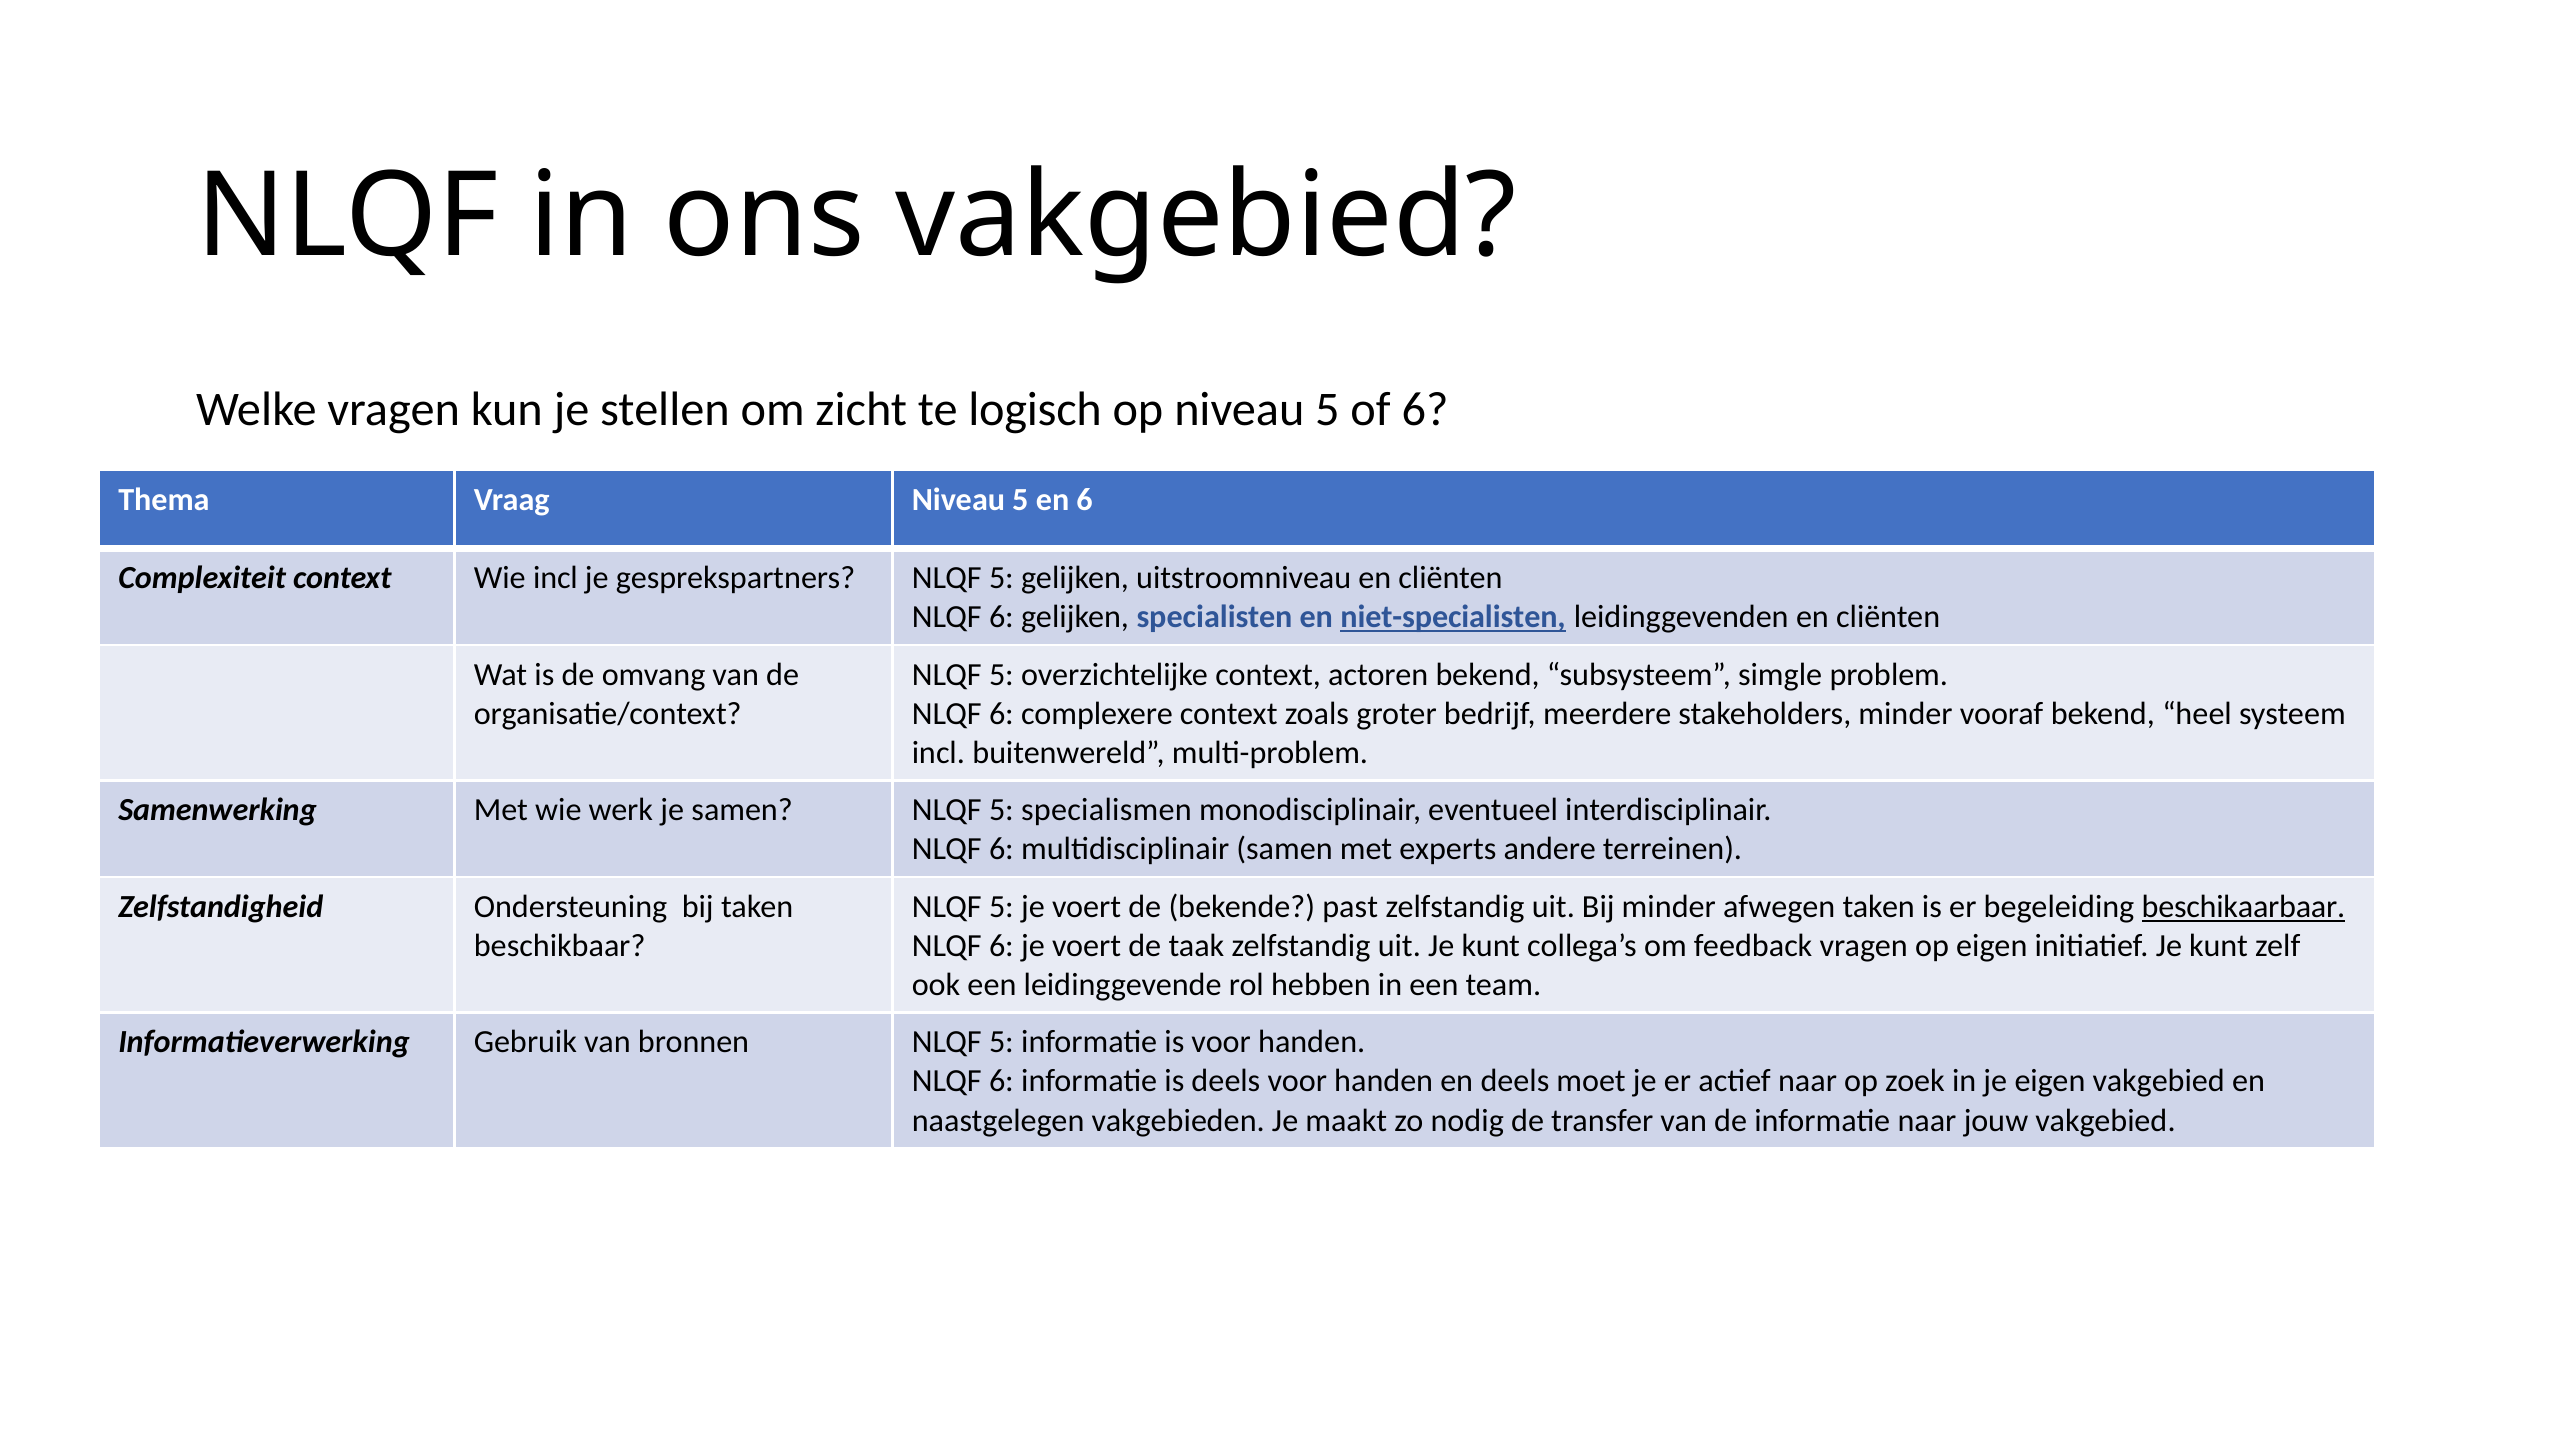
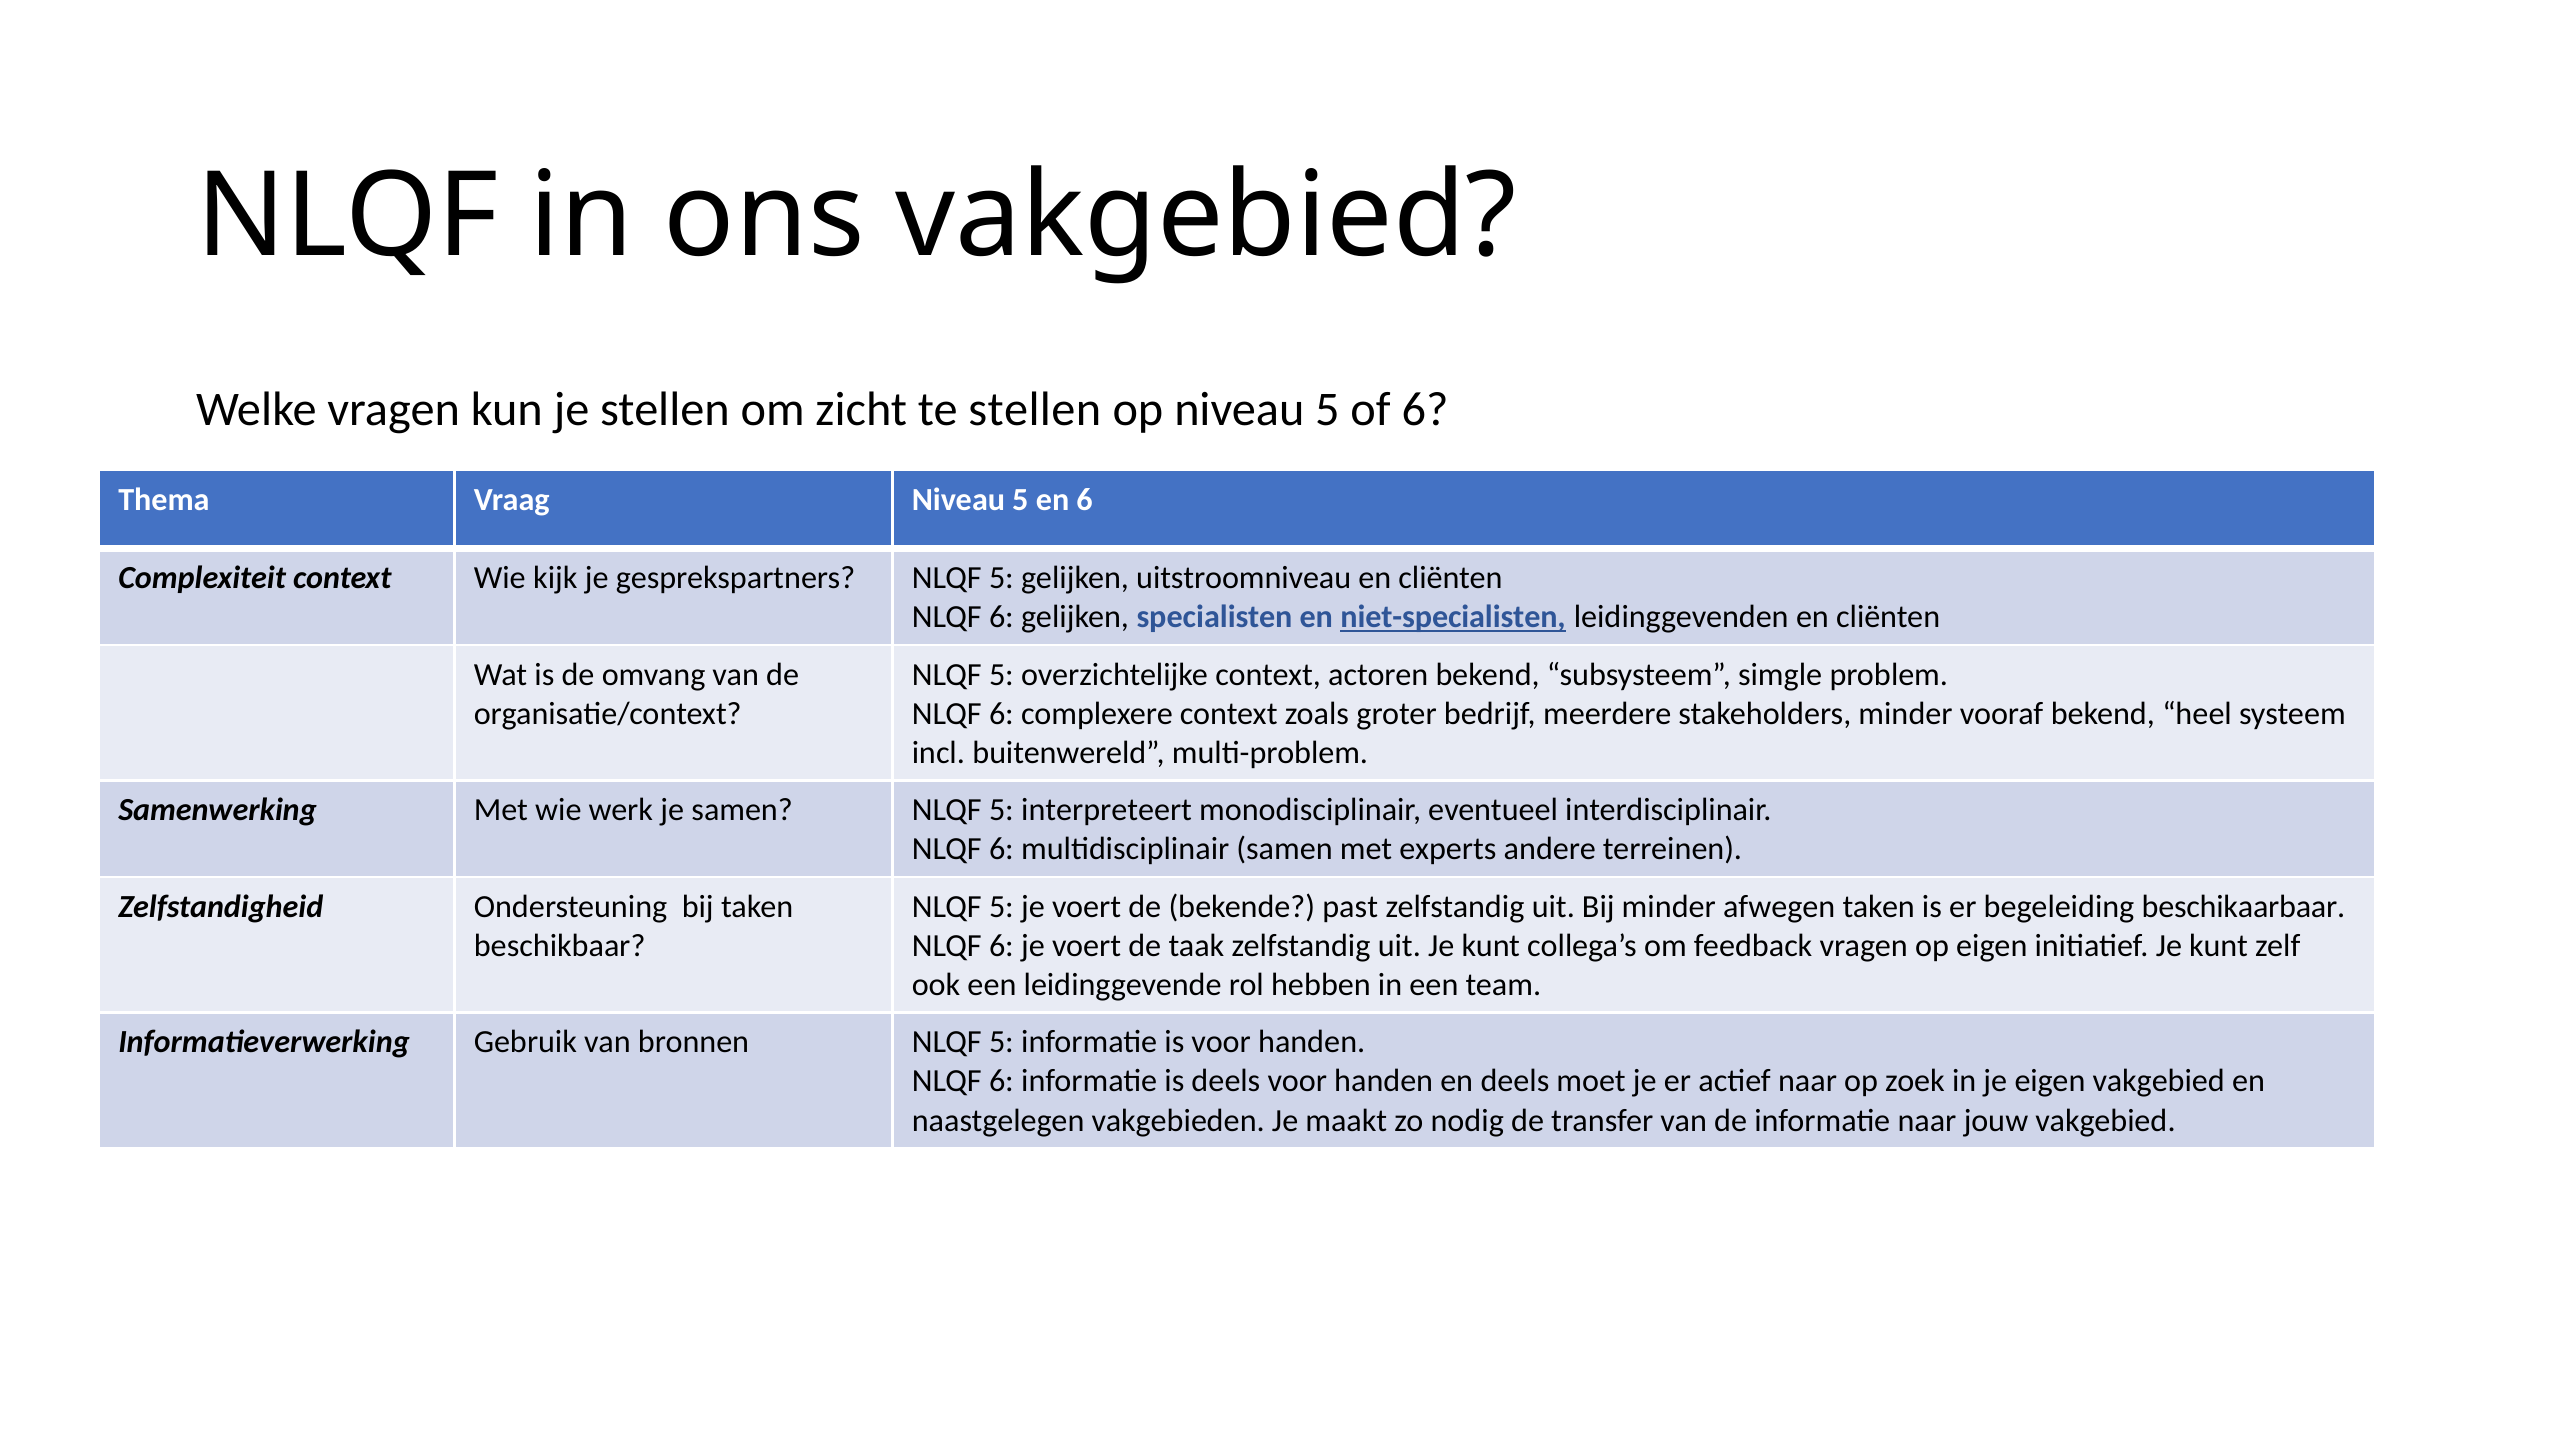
te logisch: logisch -> stellen
Wie incl: incl -> kijk
specialismen: specialismen -> interpreteert
beschikaarbaar underline: present -> none
